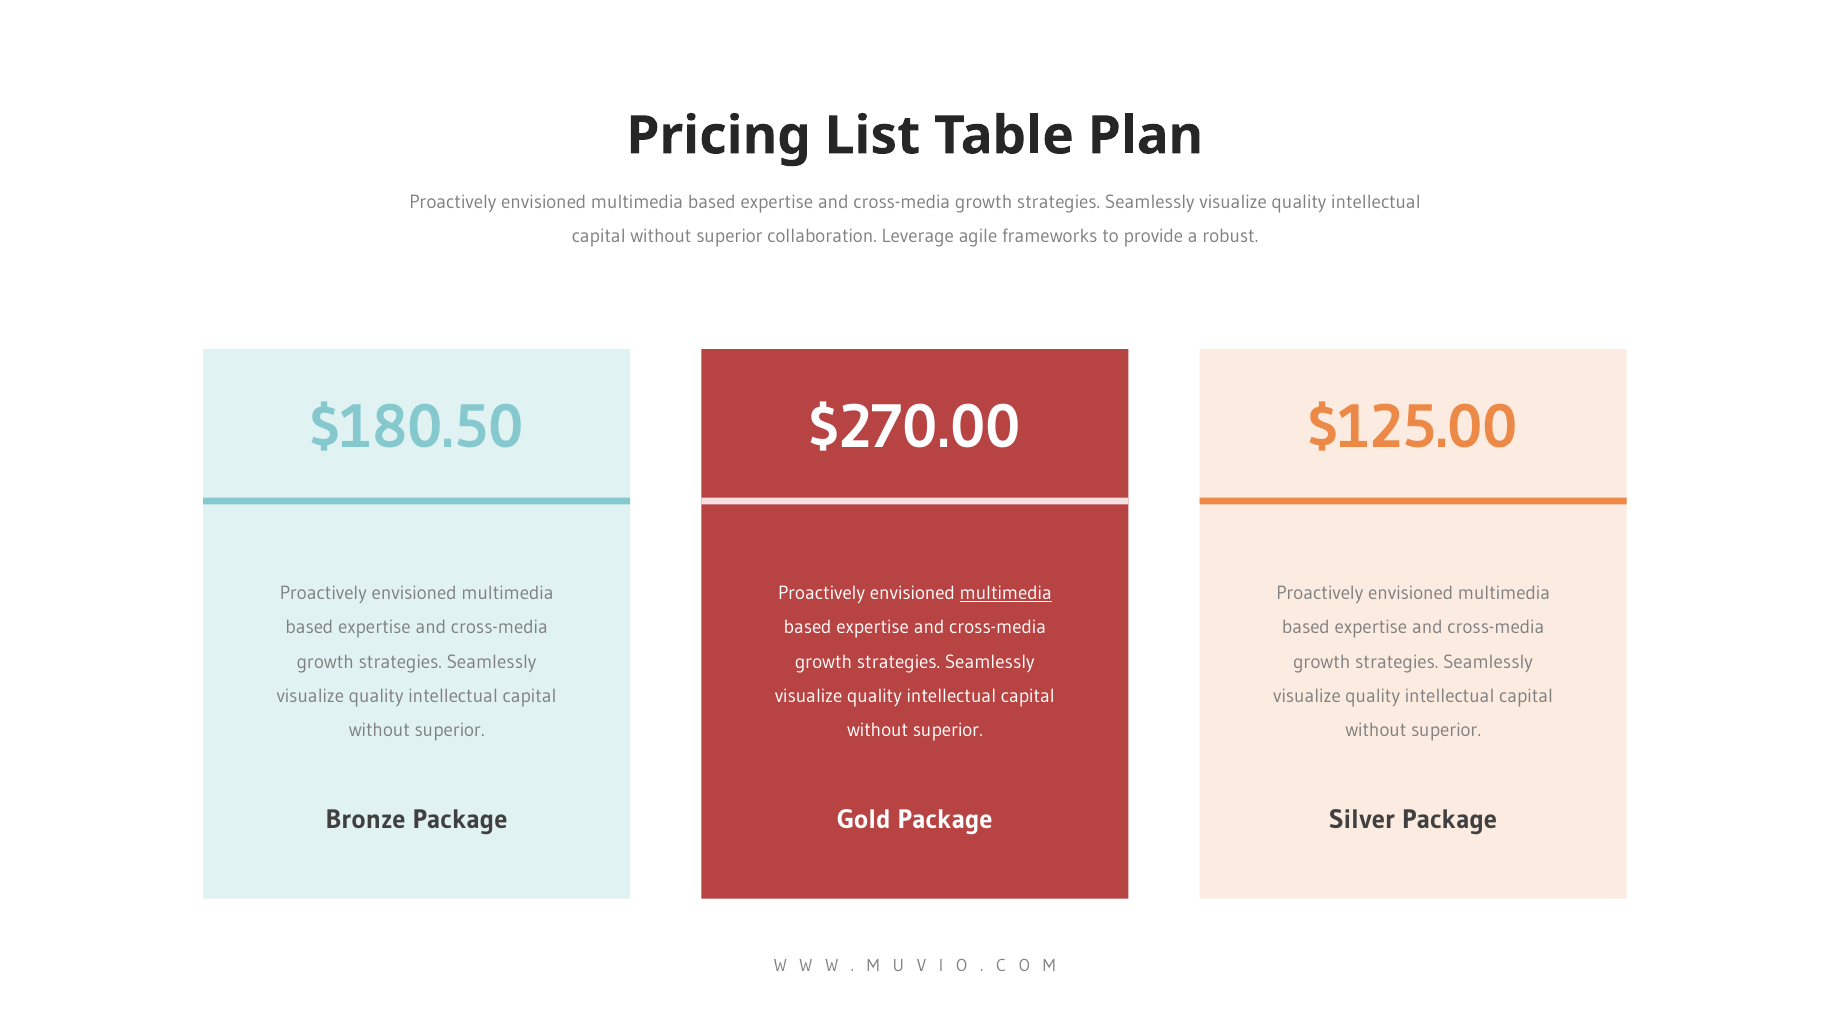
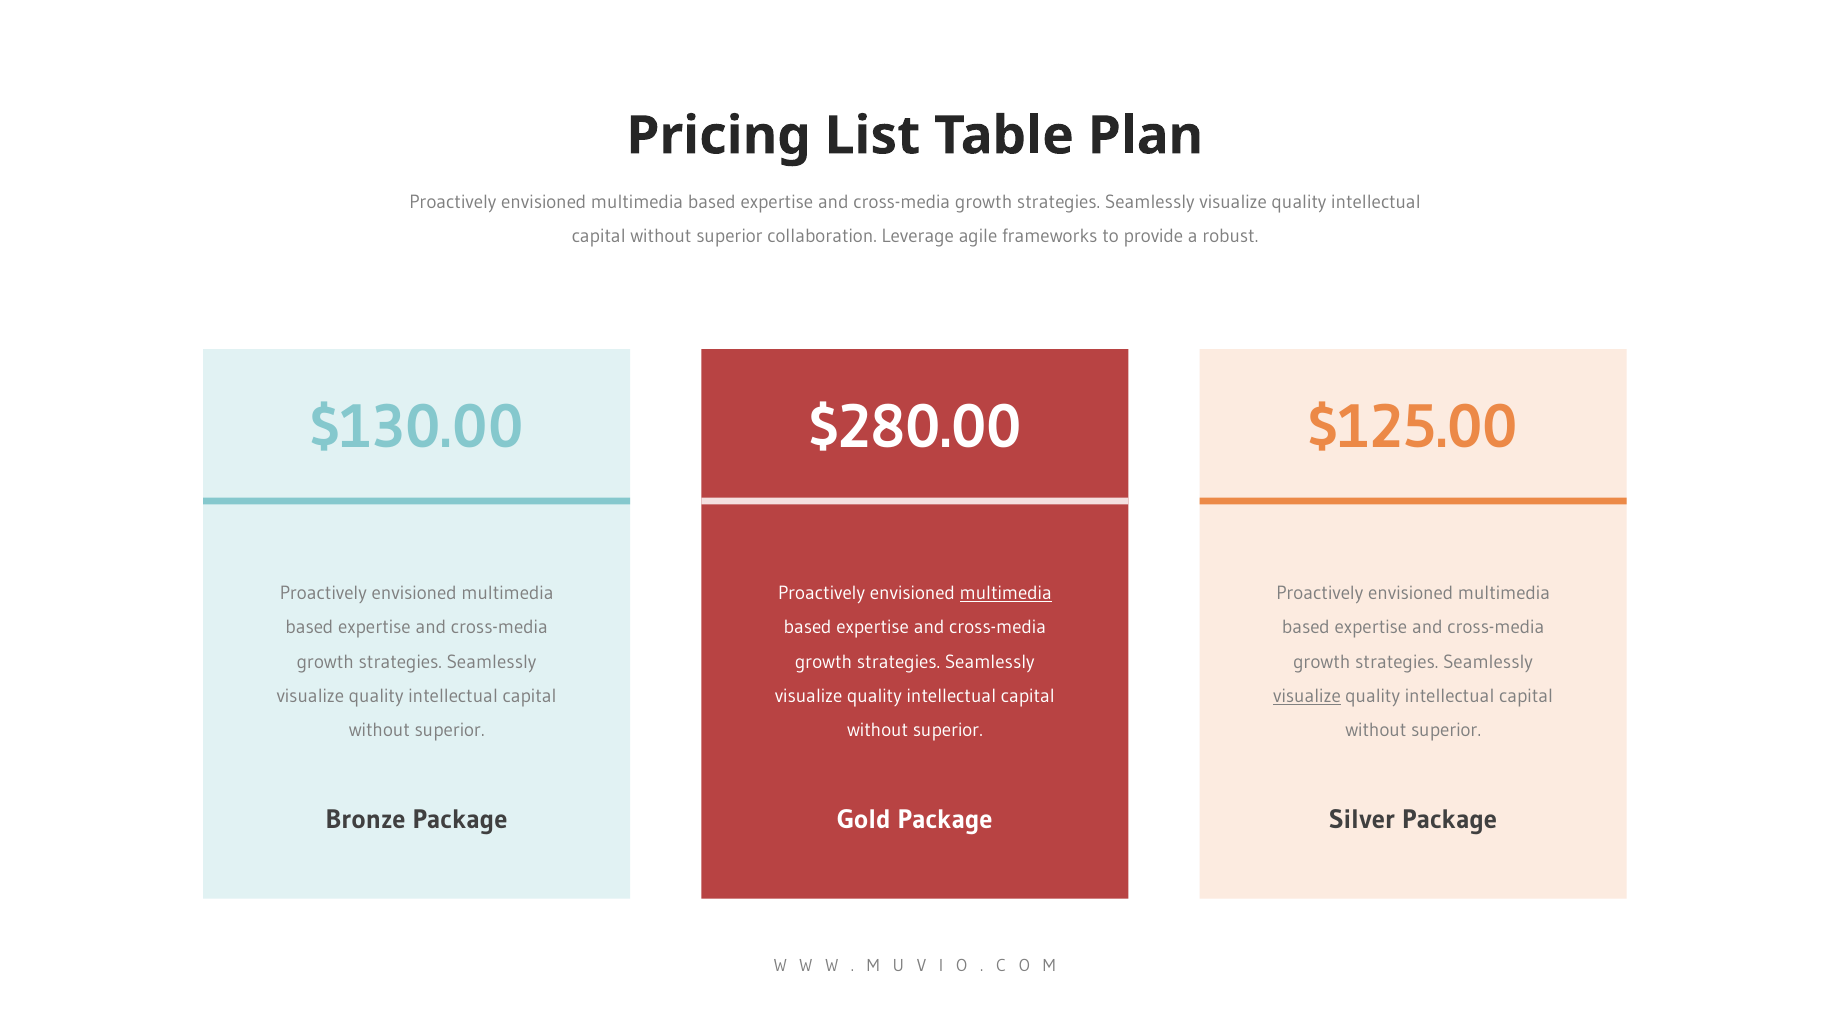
$180.50: $180.50 -> $130.00
$270.00: $270.00 -> $280.00
visualize at (1307, 696) underline: none -> present
